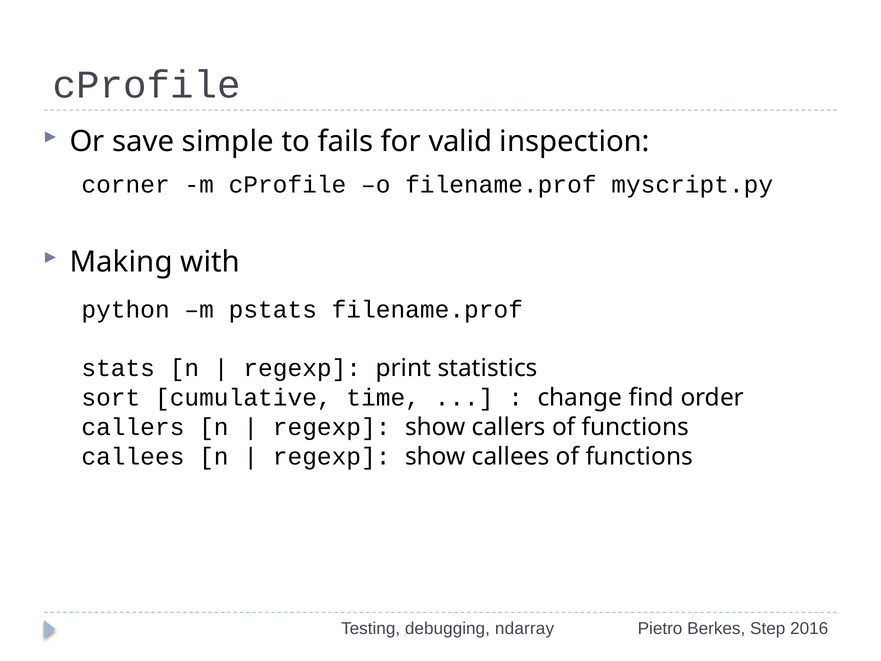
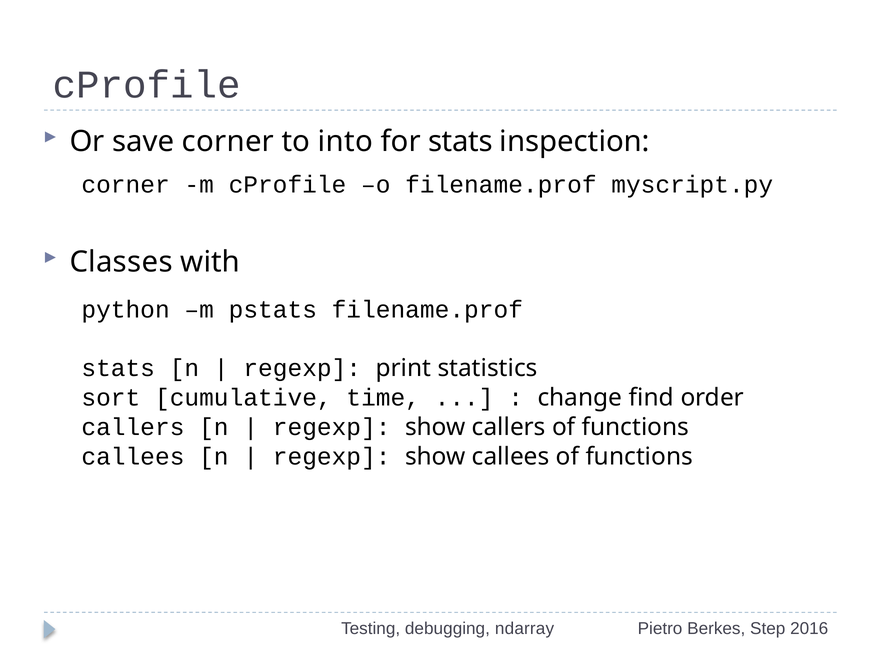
save simple: simple -> corner
fails: fails -> into
for valid: valid -> stats
Making: Making -> Classes
